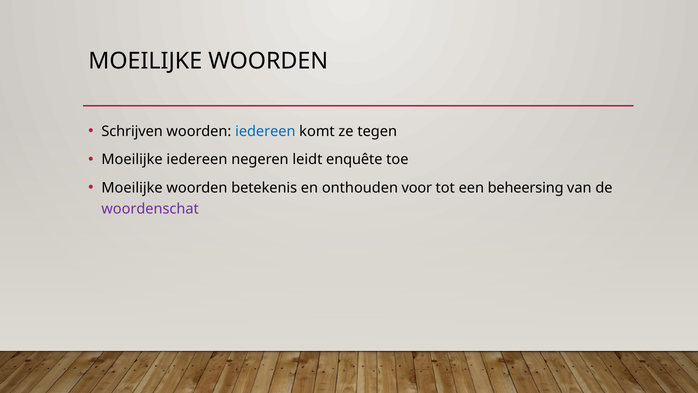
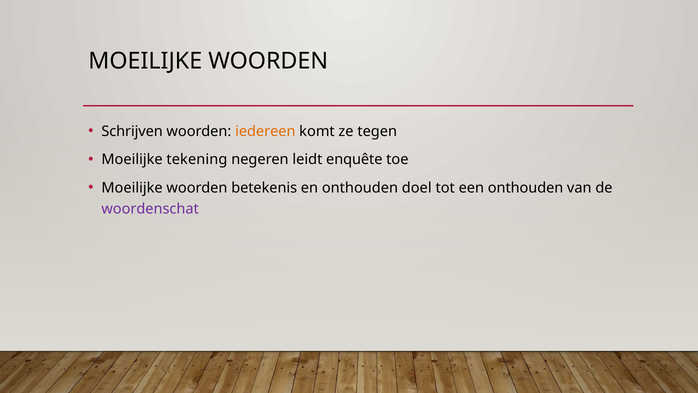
iedereen at (265, 131) colour: blue -> orange
Moeilijke iedereen: iedereen -> tekening
voor: voor -> doel
een beheersing: beheersing -> onthouden
